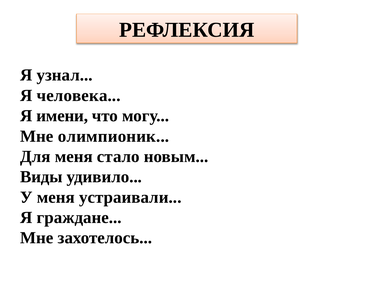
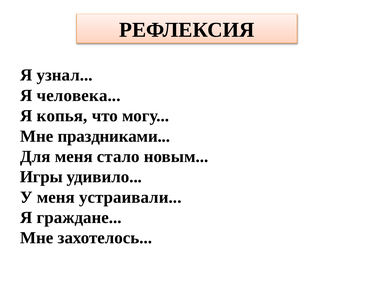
имени: имени -> копья
олимпионик: олимпионик -> праздниками
Виды: Виды -> Игры
